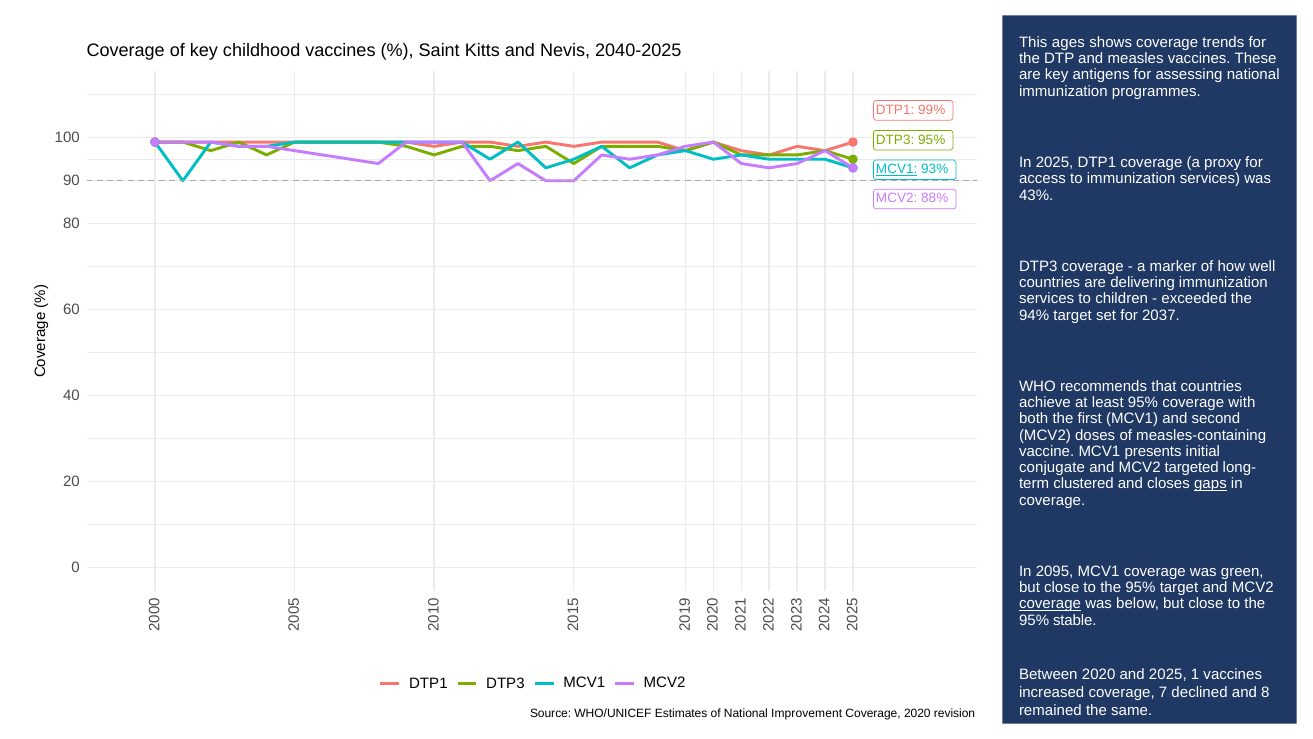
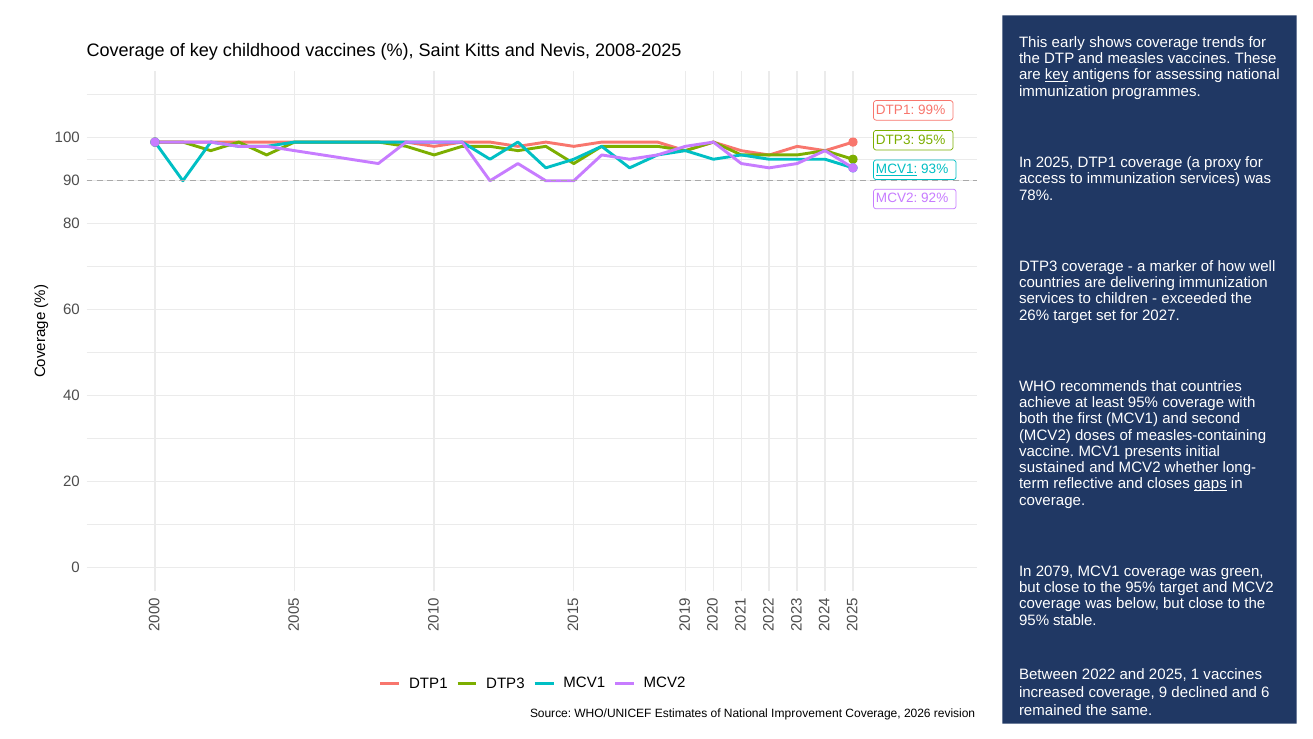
ages: ages -> early
2040-2025: 2040-2025 -> 2008-2025
key at (1057, 75) underline: none -> present
43%: 43% -> 78%
88%: 88% -> 92%
94%: 94% -> 26%
2037: 2037 -> 2027
conjugate: conjugate -> sustained
targeted: targeted -> whether
clustered: clustered -> reflective
2095: 2095 -> 2079
coverage at (1050, 604) underline: present -> none
Between 2020: 2020 -> 2022
coverage 7: 7 -> 9
8: 8 -> 6
Coverage 2020: 2020 -> 2026
